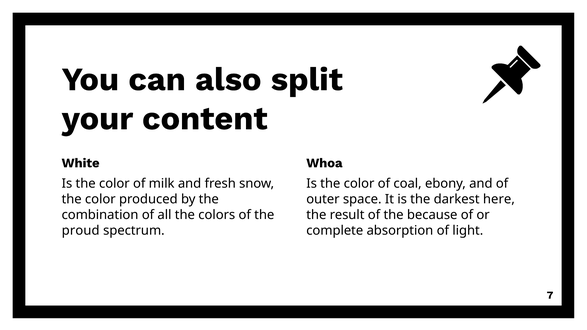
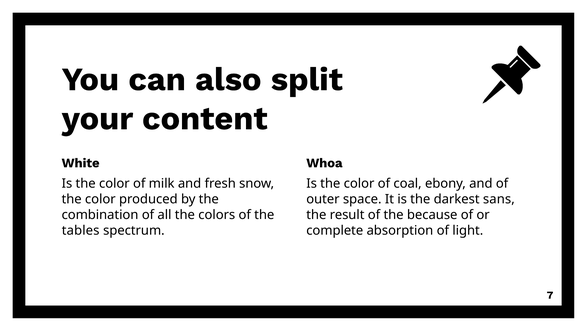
here: here -> sans
proud: proud -> tables
